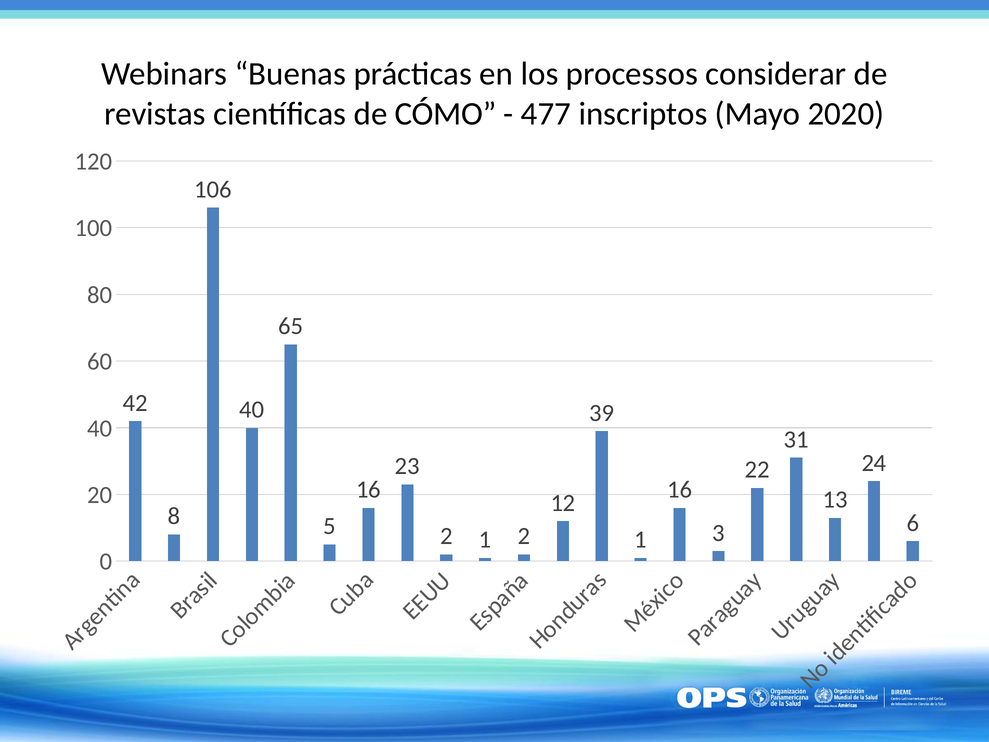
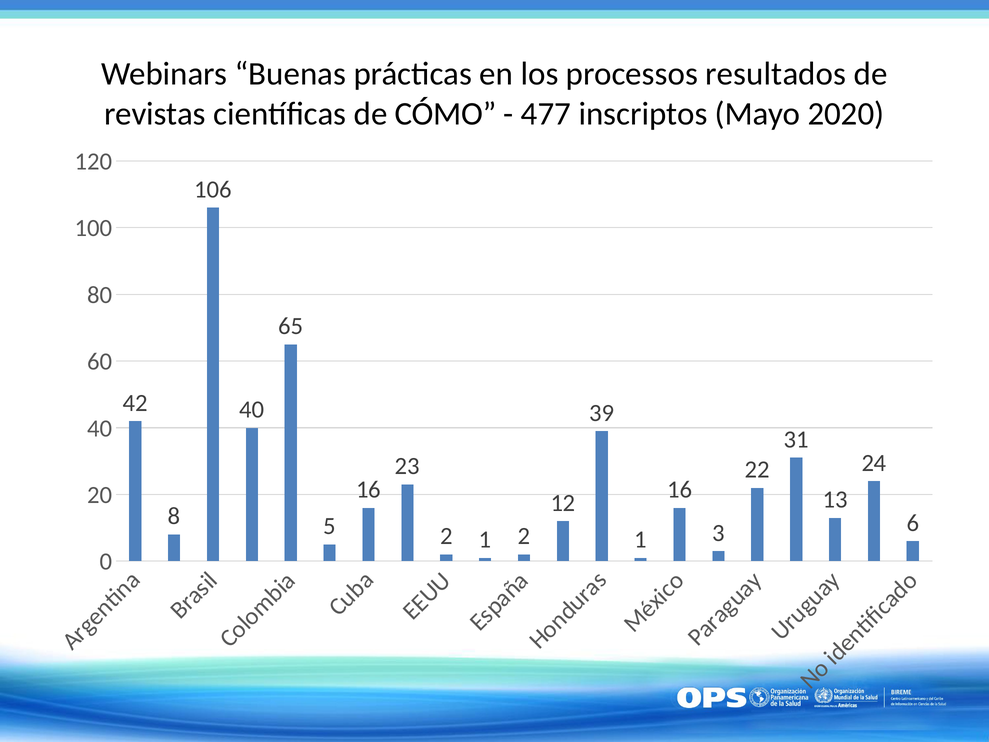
considerar: considerar -> resultados
